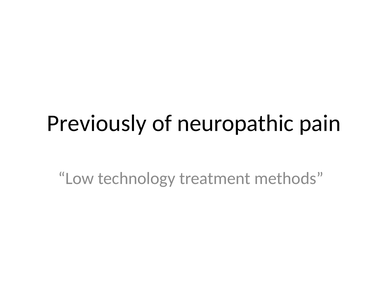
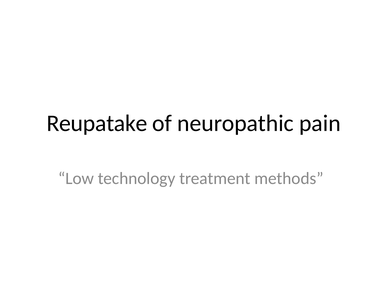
Previously: Previously -> Reupatake
